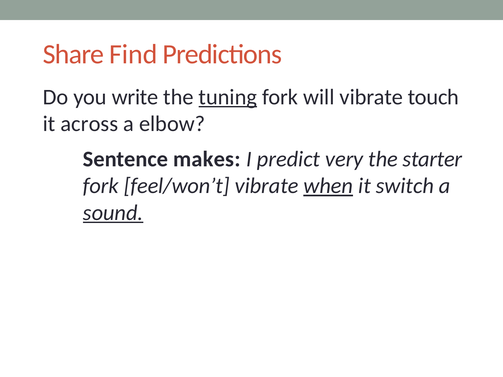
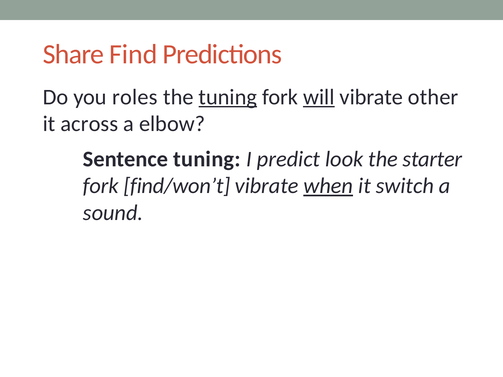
write: write -> roles
will underline: none -> present
touch: touch -> other
Sentence makes: makes -> tuning
very: very -> look
feel/won’t: feel/won’t -> find/won’t
sound underline: present -> none
